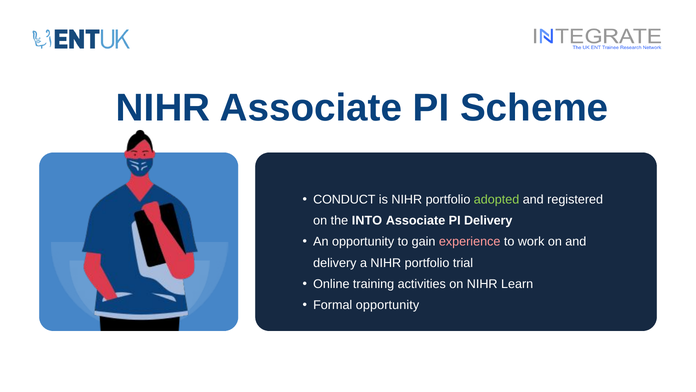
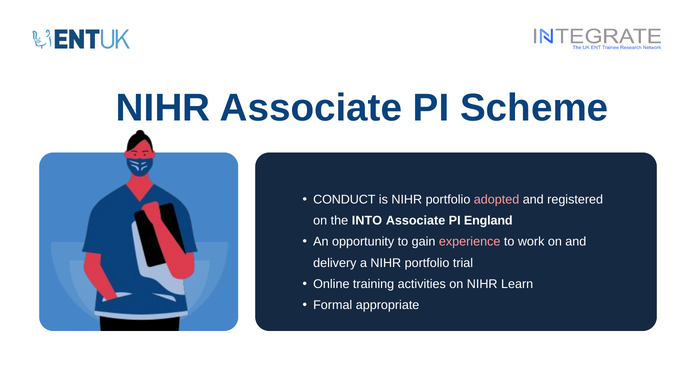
adopted colour: light green -> pink
PI Delivery: Delivery -> England
Formal opportunity: opportunity -> appropriate
